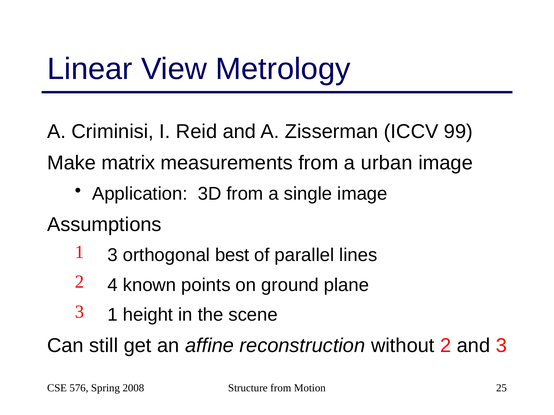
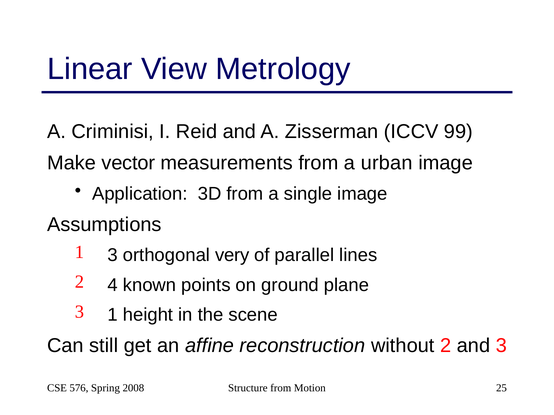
matrix: matrix -> vector
best: best -> very
